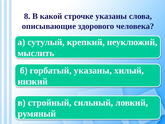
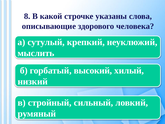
горбатый указаны: указаны -> высокий
